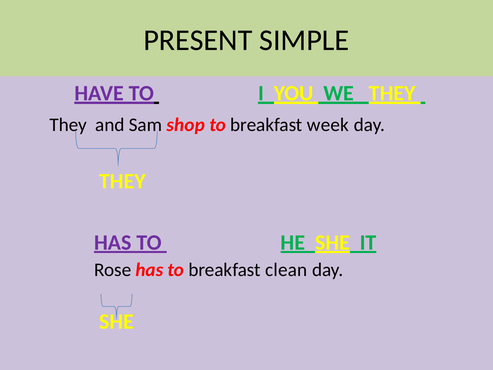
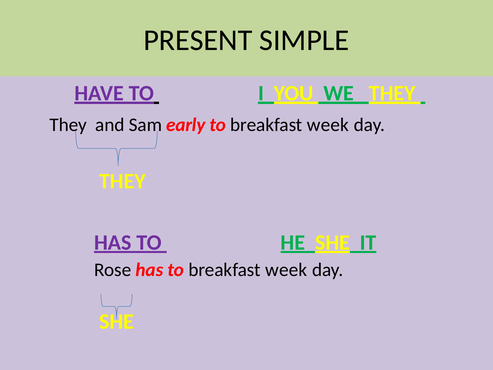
shop: shop -> early
has to breakfast clean: clean -> week
